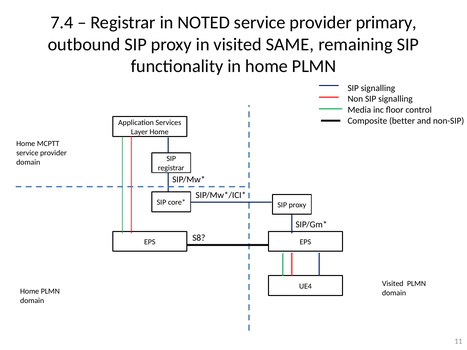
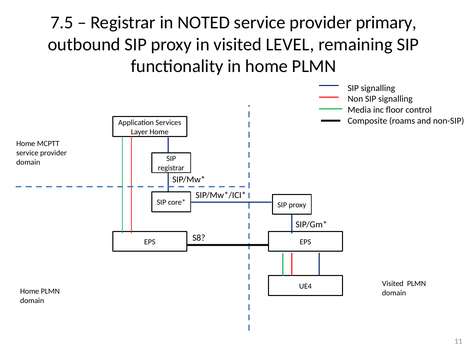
7.4: 7.4 -> 7.5
SAME: SAME -> LEVEL
better: better -> roams
